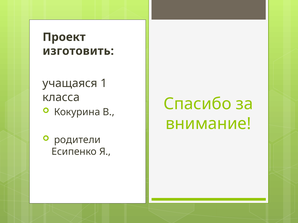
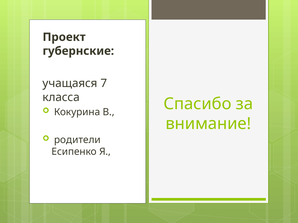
изготовить: изготовить -> губернские
1: 1 -> 7
